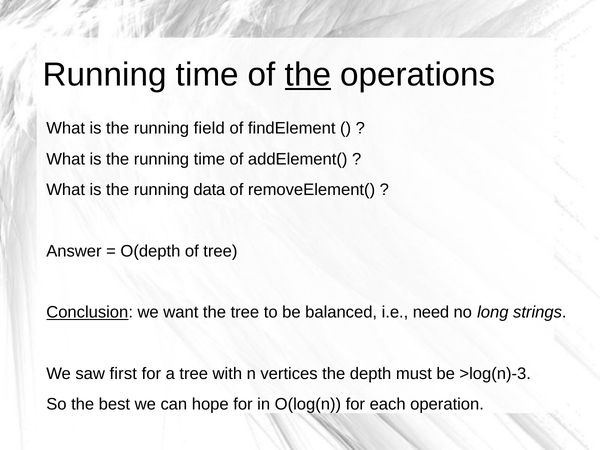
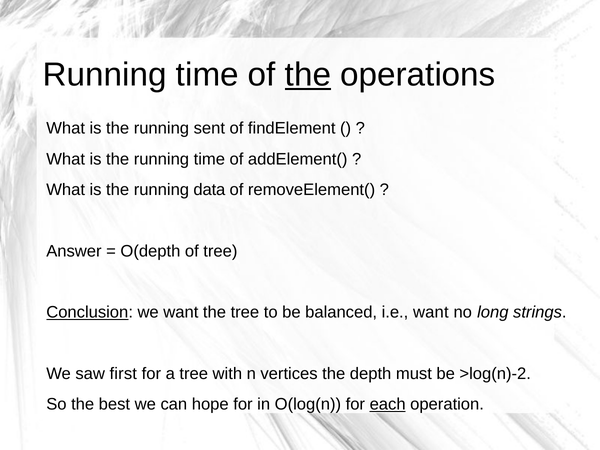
field: field -> sent
i.e need: need -> want
>log(n)-3: >log(n)-3 -> >log(n)-2
each underline: none -> present
